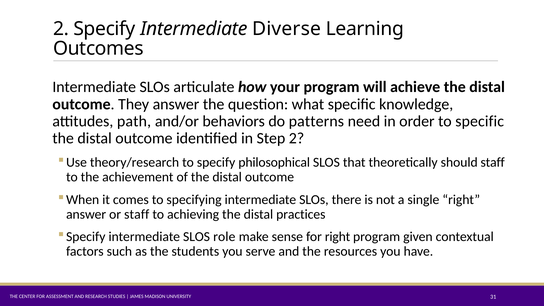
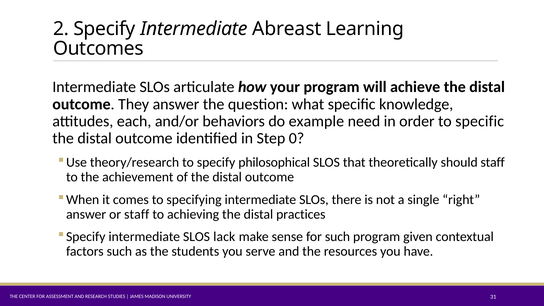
Diverse: Diverse -> Abreast
path: path -> each
patterns: patterns -> example
Step 2: 2 -> 0
role: role -> lack
for right: right -> such
